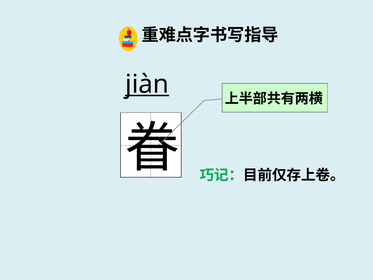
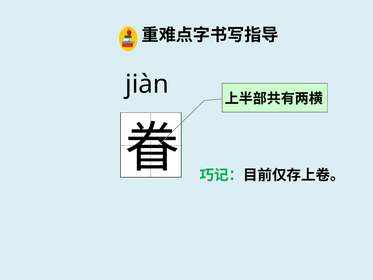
jiàn underline: present -> none
